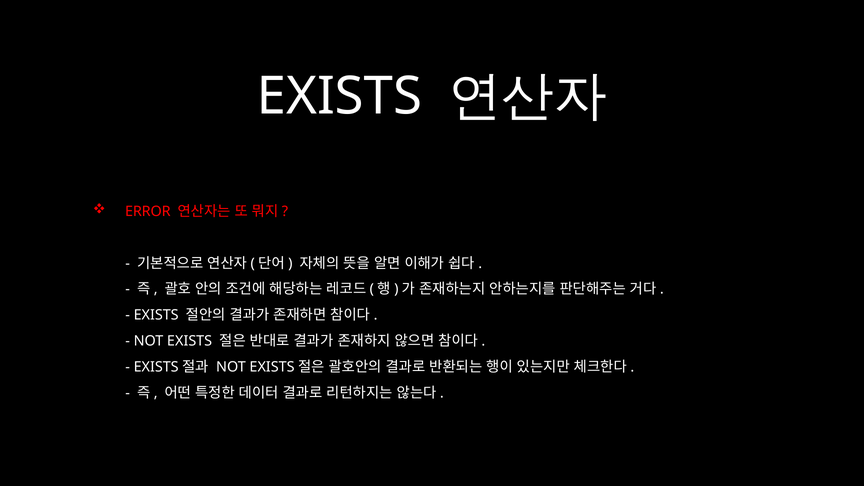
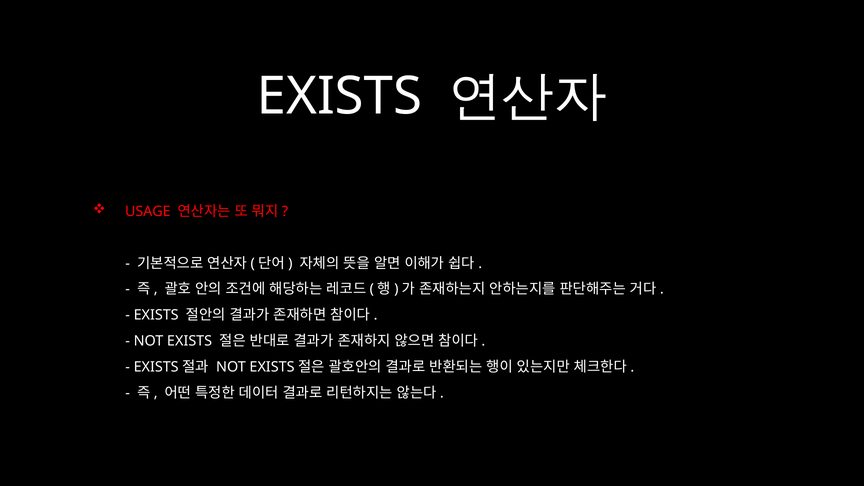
ERROR: ERROR -> USAGE
